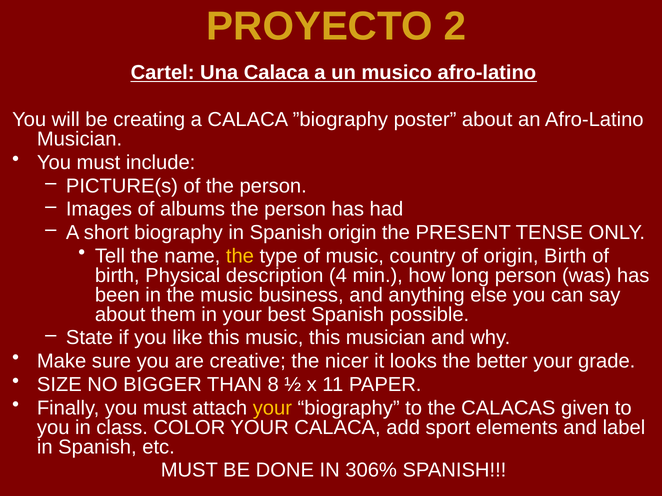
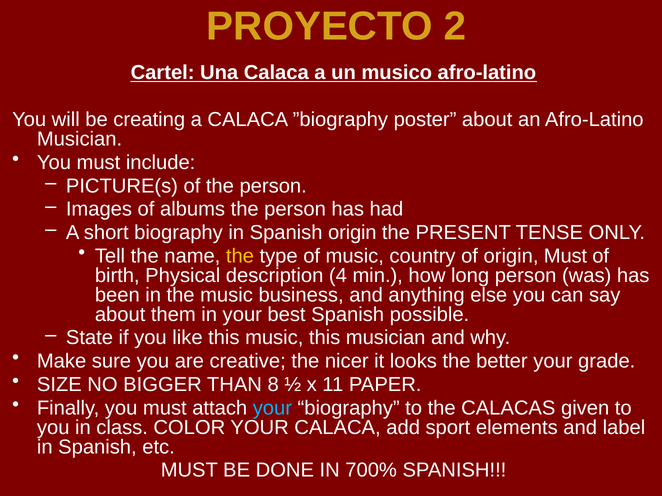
origin Birth: Birth -> Must
your at (272, 409) colour: yellow -> light blue
306%: 306% -> 700%
